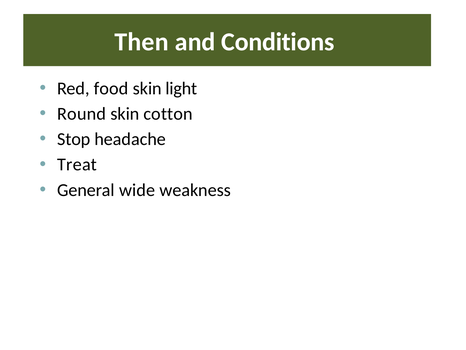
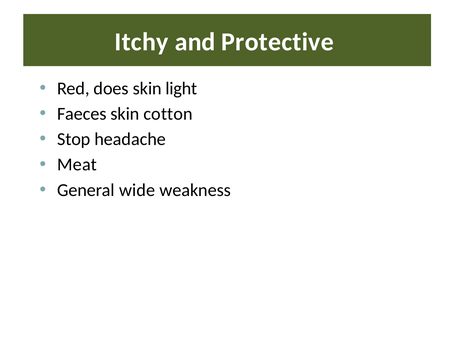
Then: Then -> Itchy
Conditions: Conditions -> Protective
food: food -> does
Round: Round -> Faeces
Treat: Treat -> Meat
